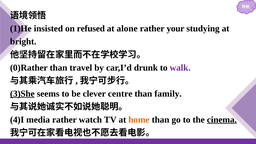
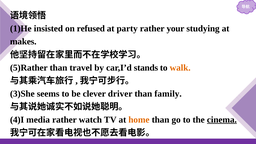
alone: alone -> party
bright: bright -> makes
0)Rather: 0)Rather -> 5)Rather
drunk: drunk -> stands
walk colour: purple -> orange
3)She underline: present -> none
centre: centre -> driver
